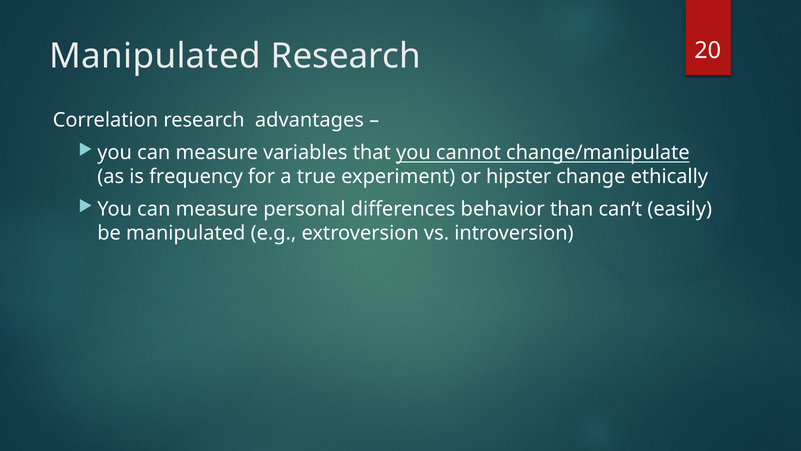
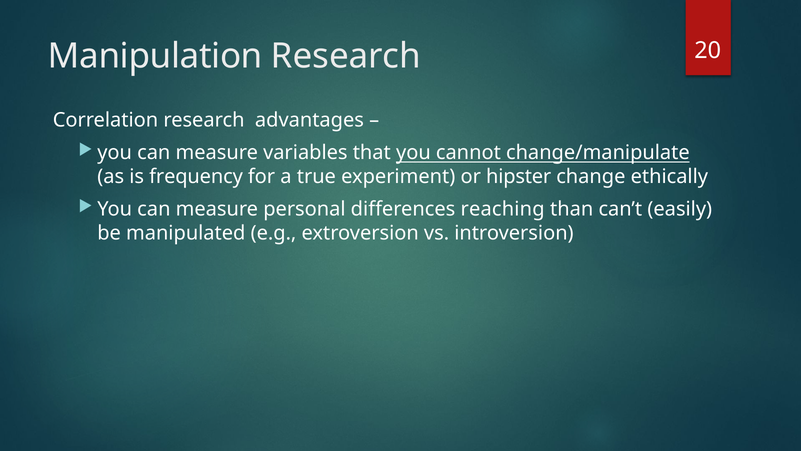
Manipulated at (155, 56): Manipulated -> Manipulation
behavior: behavior -> reaching
